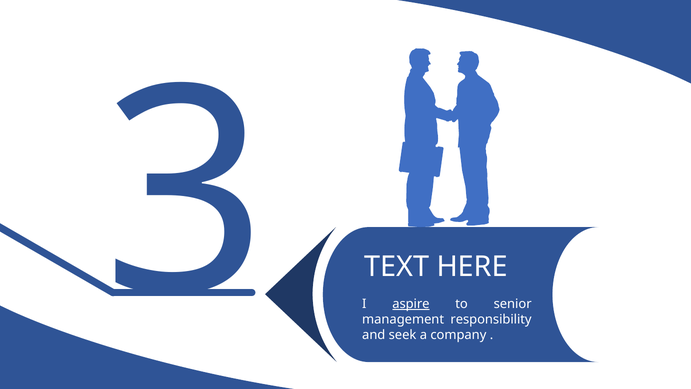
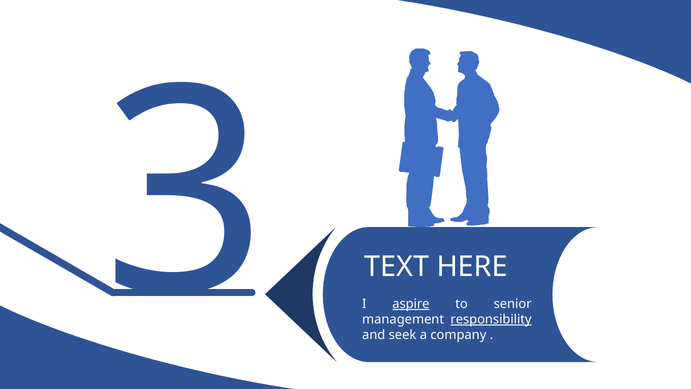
responsibility underline: none -> present
